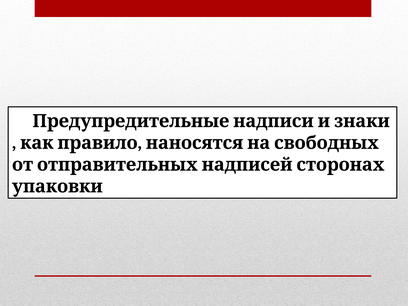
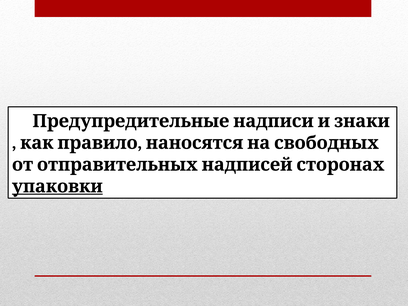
упаковки underline: none -> present
